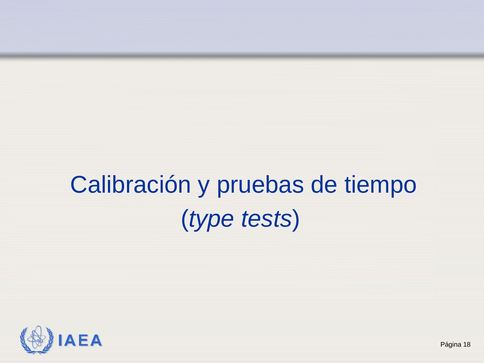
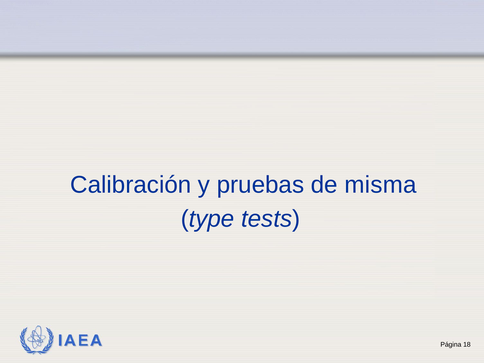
tiempo: tiempo -> misma
